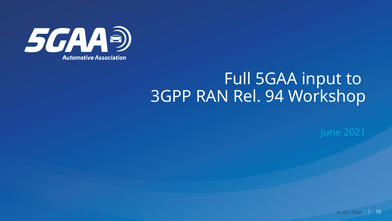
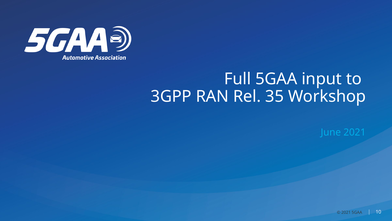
94: 94 -> 35
